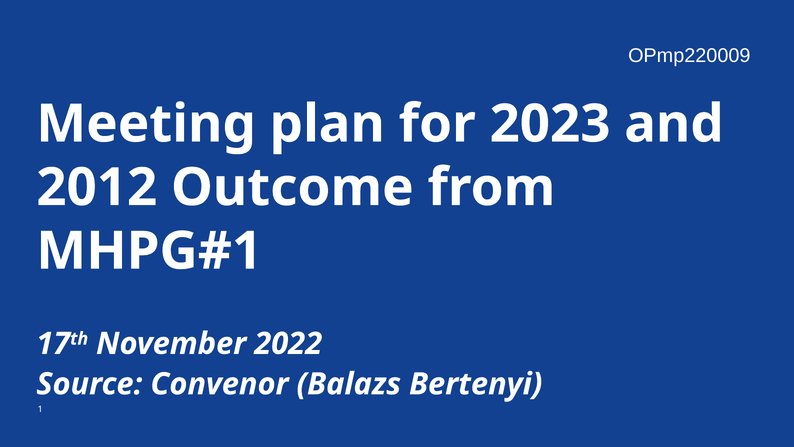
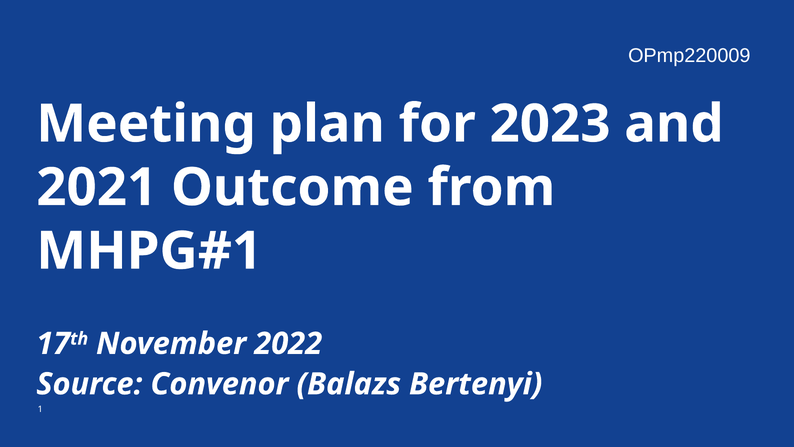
2012: 2012 -> 2021
